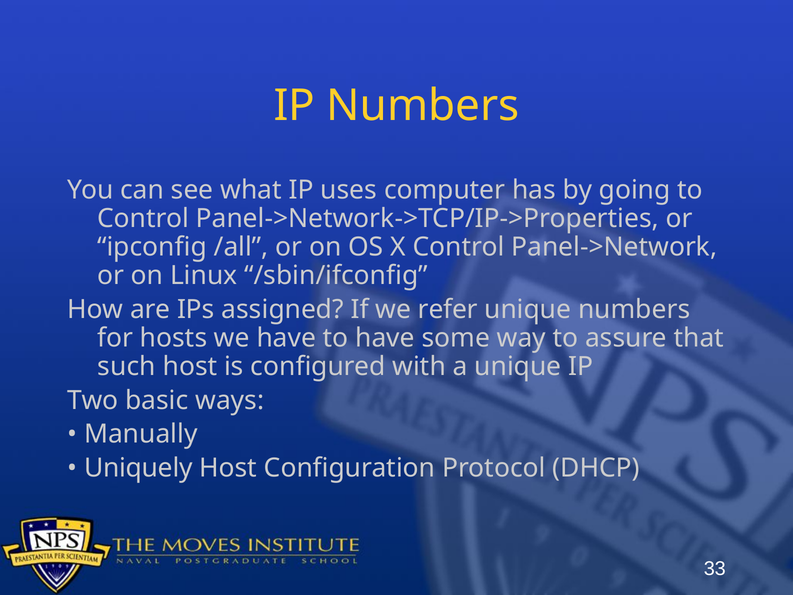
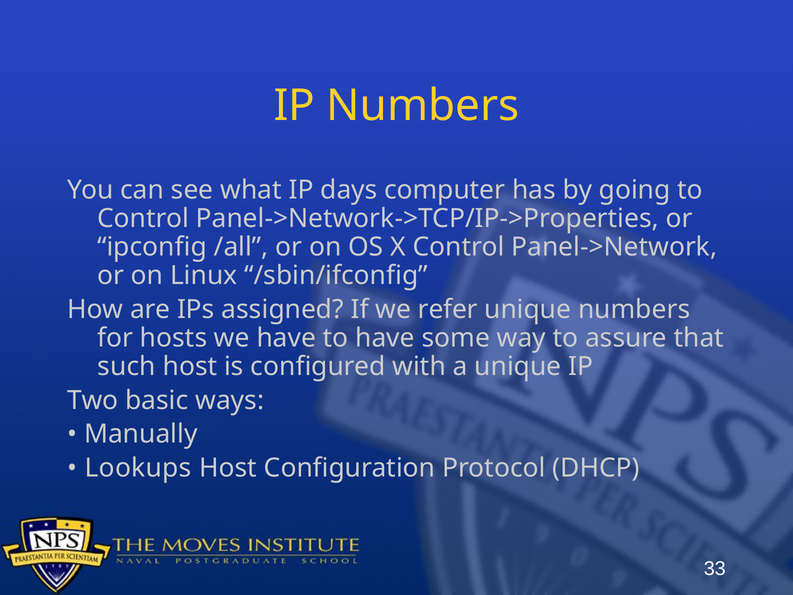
uses: uses -> days
Uniquely: Uniquely -> Lookups
